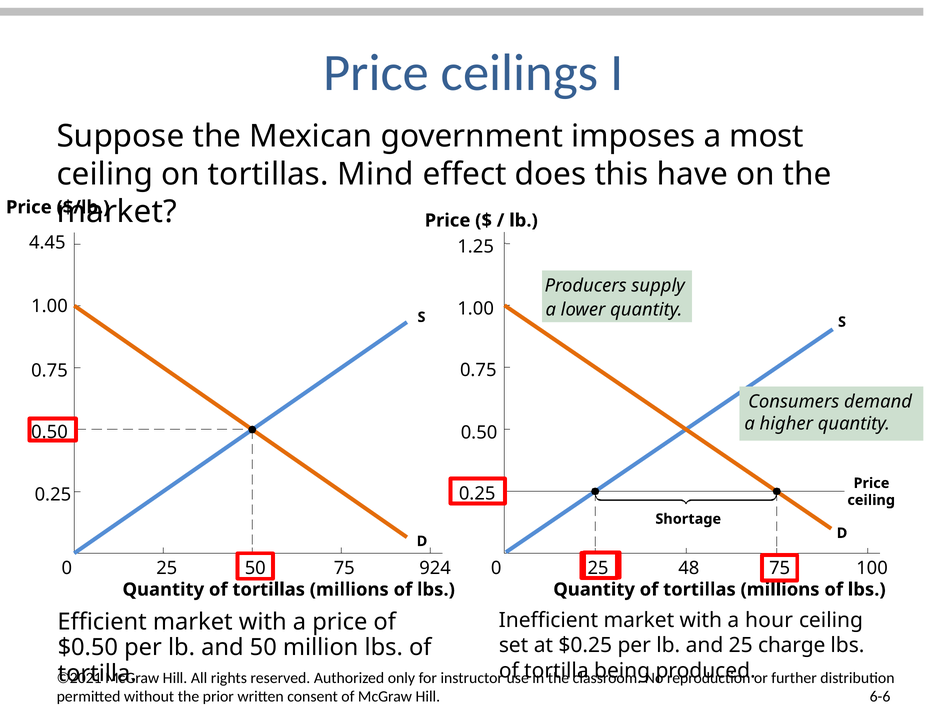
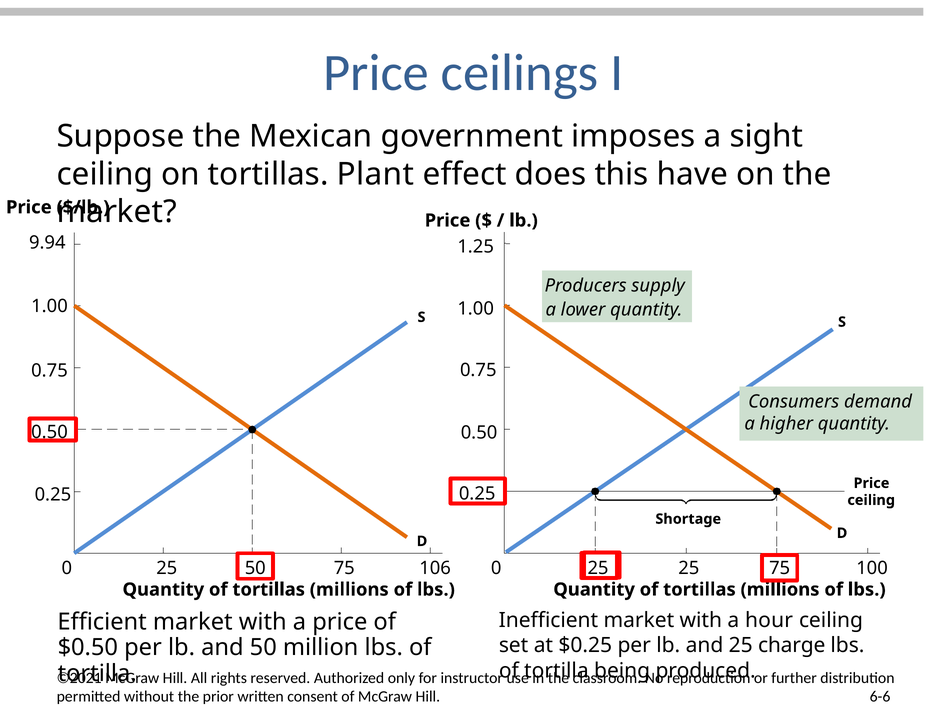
most: most -> sight
Mind: Mind -> Plant
4.45: 4.45 -> 9.94
924: 924 -> 106
48 at (689, 569): 48 -> 25
